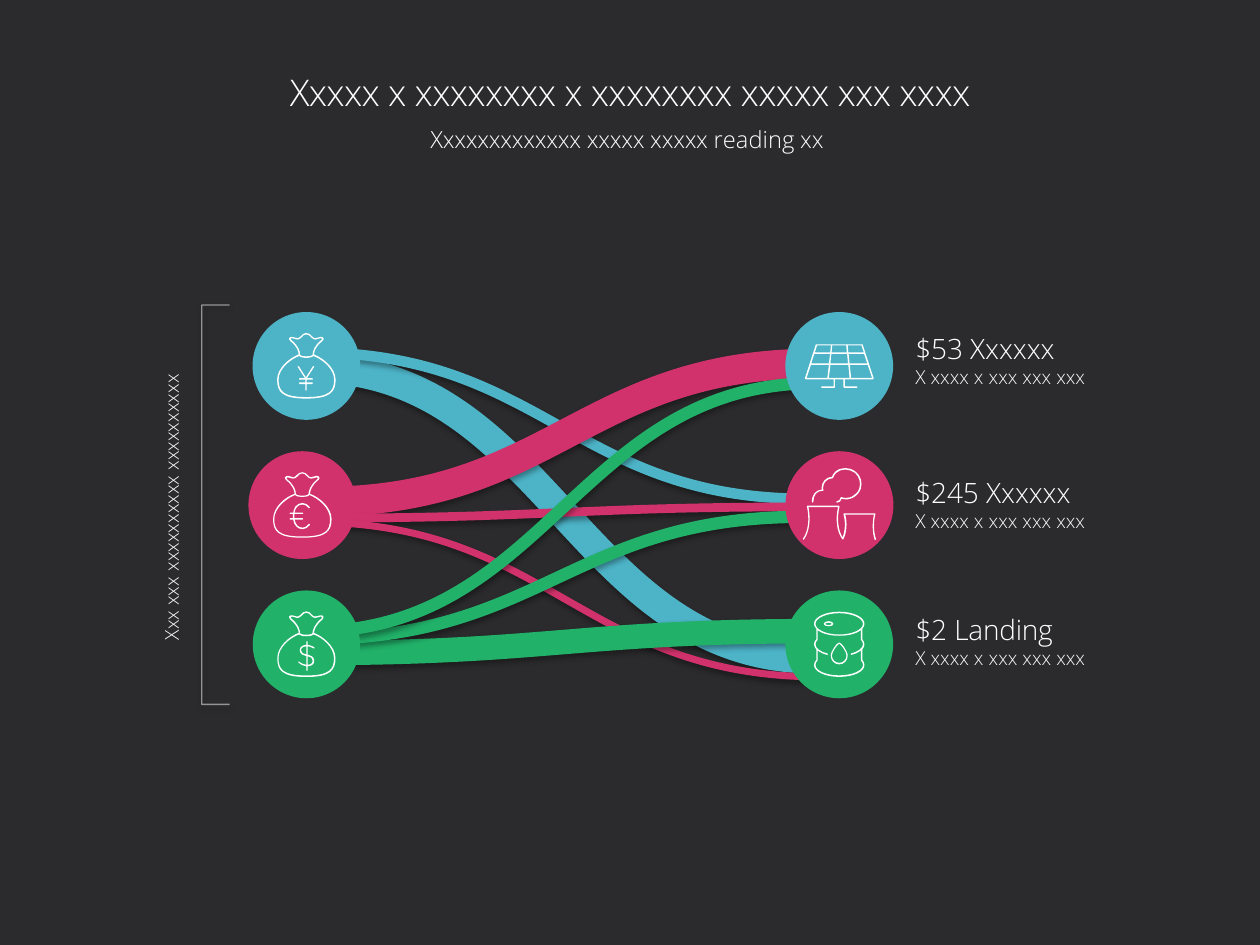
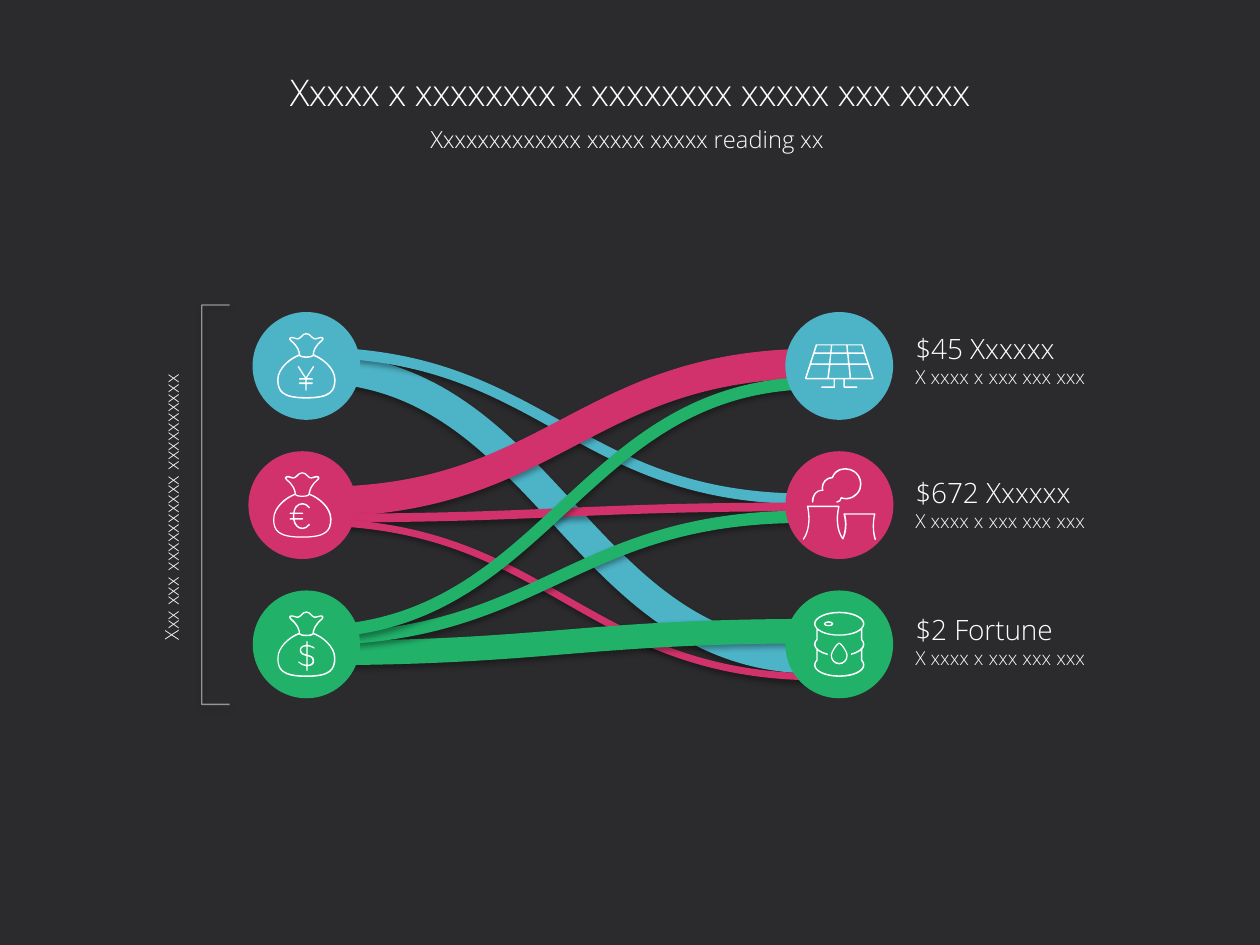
$53: $53 -> $45
$245: $245 -> $672
Landing: Landing -> Fortune
